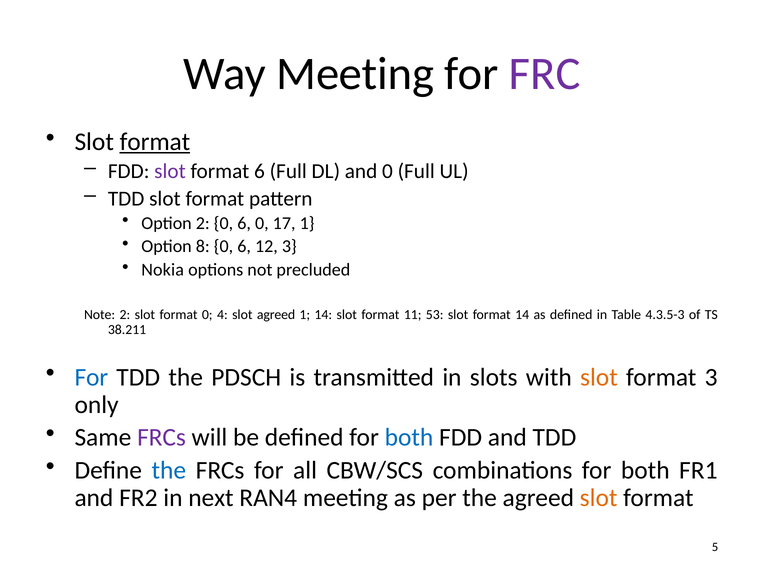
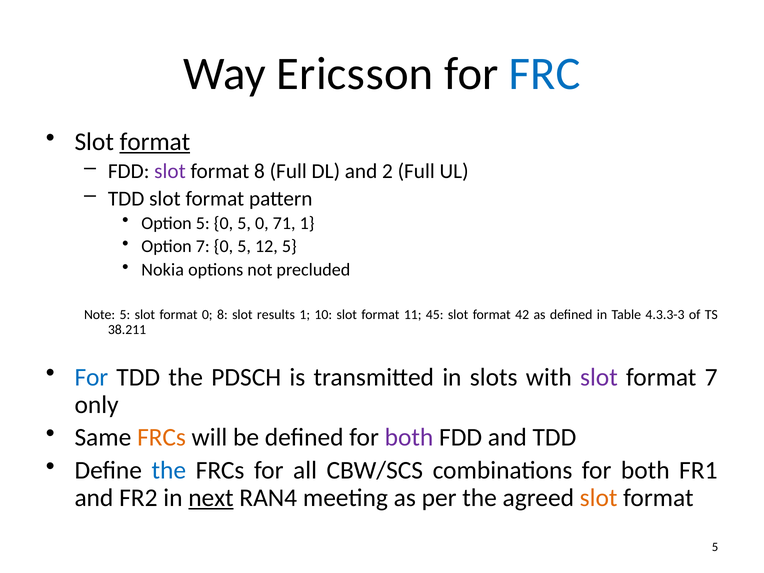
Way Meeting: Meeting -> Ericsson
FRC colour: purple -> blue
format 6: 6 -> 8
and 0: 0 -> 2
Option 2: 2 -> 5
6 at (244, 223): 6 -> 5
17: 17 -> 71
Option 8: 8 -> 7
6 at (244, 246): 6 -> 5
12 3: 3 -> 5
Note 2: 2 -> 5
0 4: 4 -> 8
slot agreed: agreed -> results
1 14: 14 -> 10
53: 53 -> 45
format 14: 14 -> 42
4.3.5-3: 4.3.5-3 -> 4.3.3-3
slot at (599, 377) colour: orange -> purple
format 3: 3 -> 7
FRCs at (162, 437) colour: purple -> orange
both at (409, 437) colour: blue -> purple
next underline: none -> present
